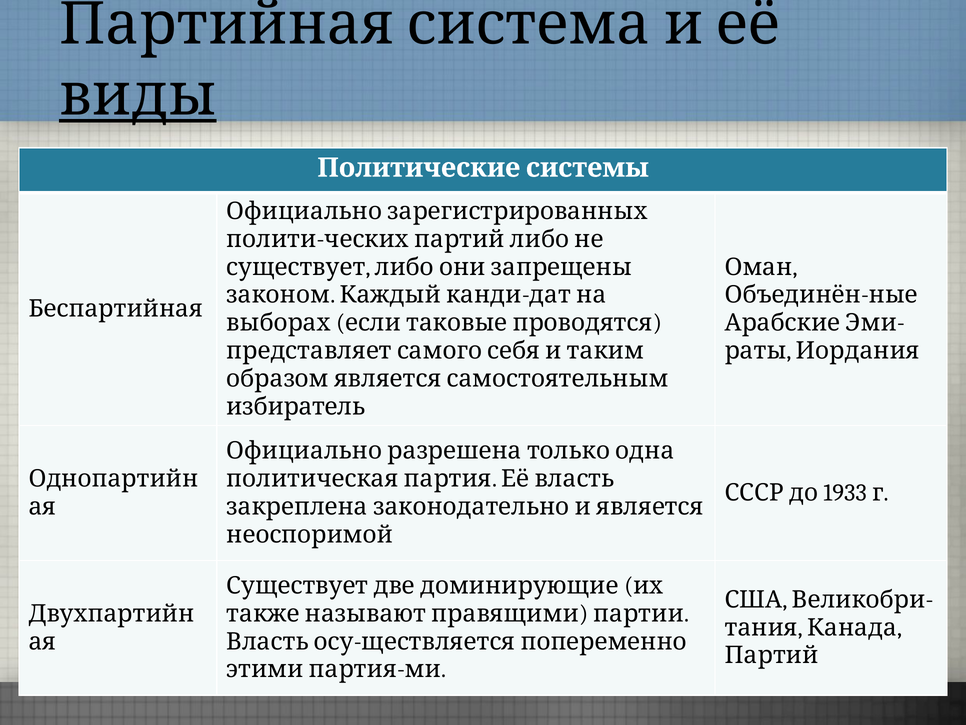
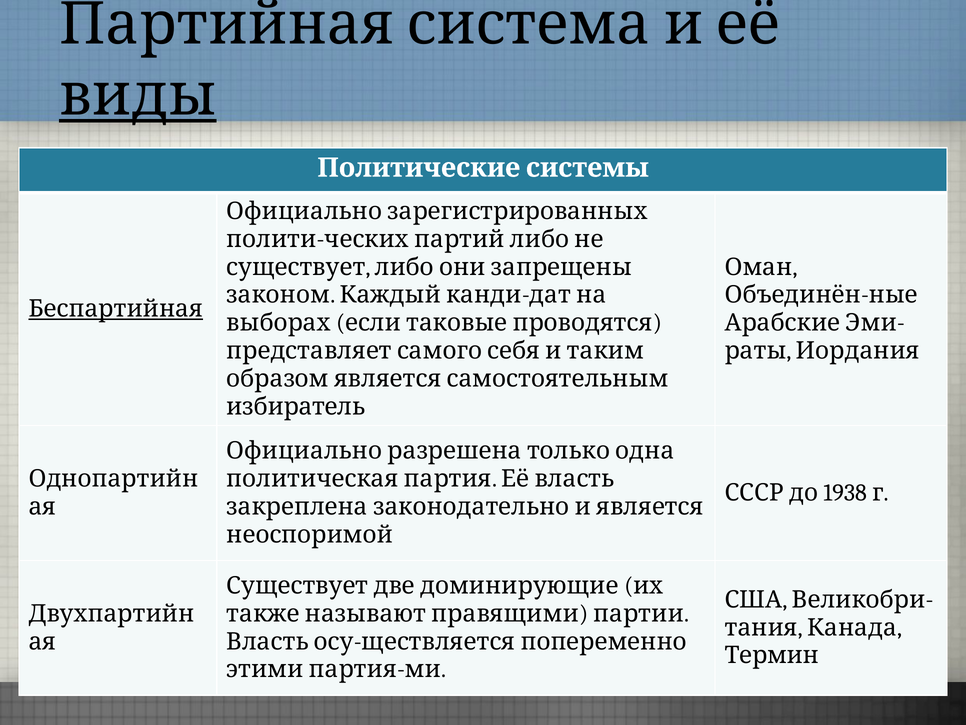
Беспартийная underline: none -> present
1933: 1933 -> 1938
Партий: Партий -> Термин
